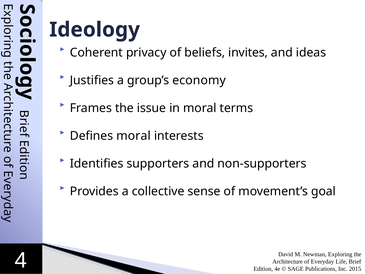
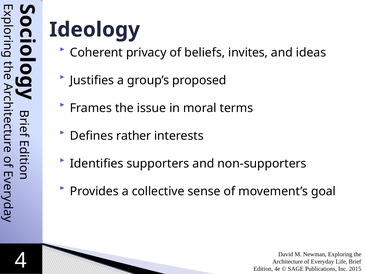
economy: economy -> proposed
Defines moral: moral -> rather
